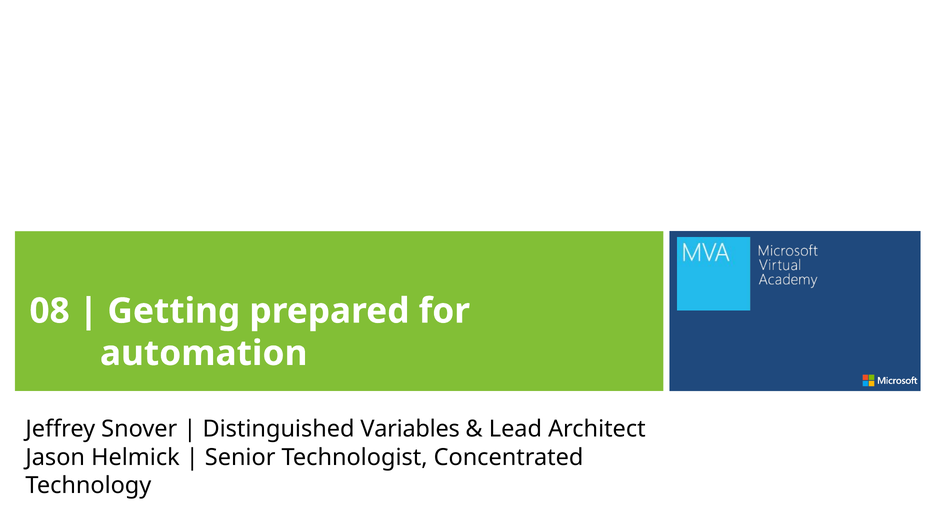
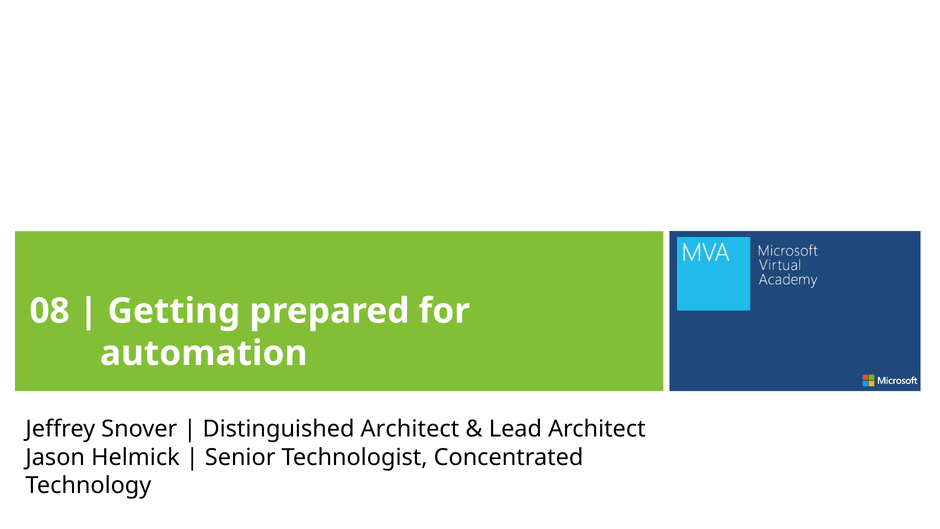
Distinguished Variables: Variables -> Architect
